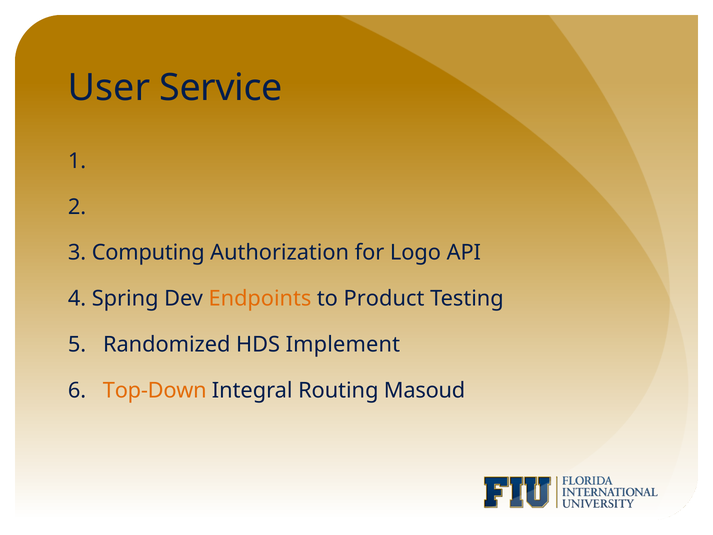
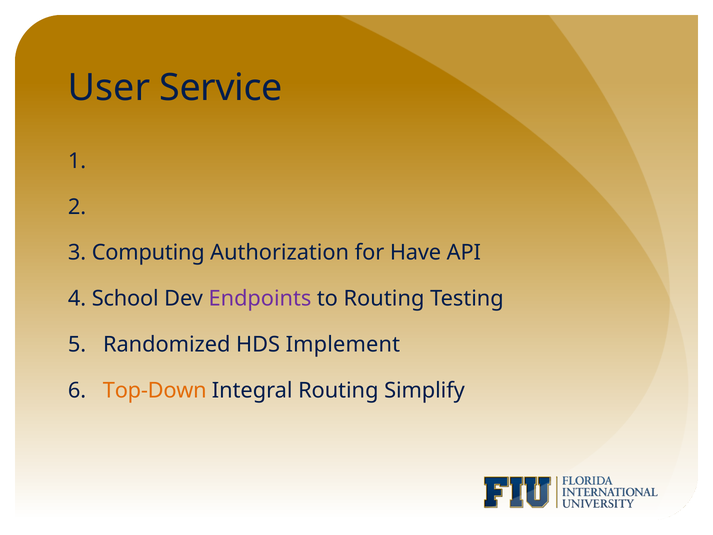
Logo: Logo -> Have
Spring: Spring -> School
Endpoints colour: orange -> purple
to Product: Product -> Routing
Masoud: Masoud -> Simplify
